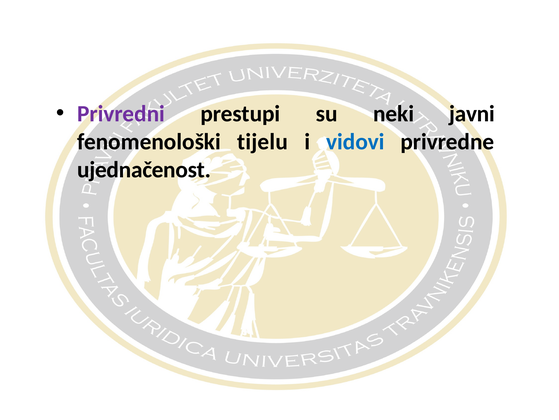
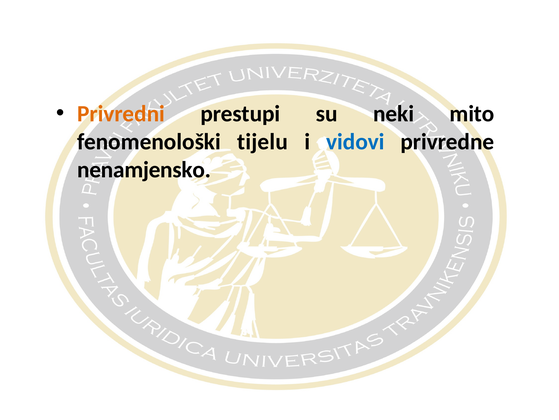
Privredni colour: purple -> orange
javni: javni -> mito
ujednačenost: ujednačenost -> nenamjensko
